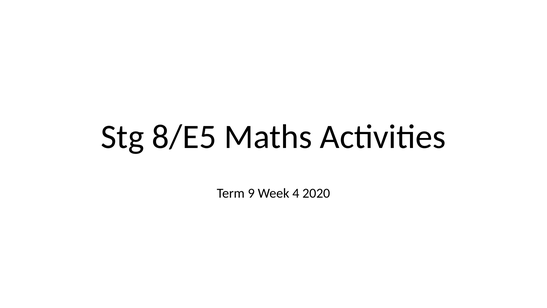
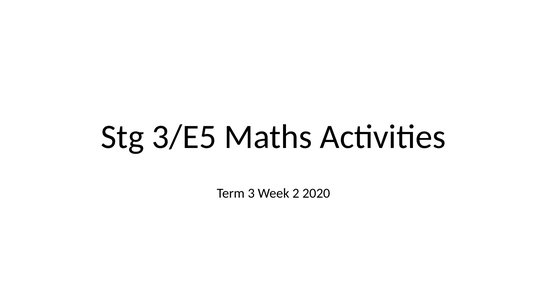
8/E5: 8/E5 -> 3/E5
9: 9 -> 3
4: 4 -> 2
